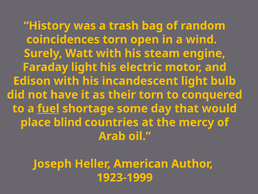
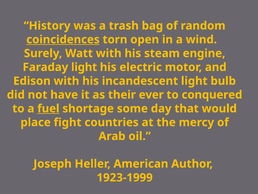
coincidences underline: none -> present
their torn: torn -> ever
blind: blind -> fight
